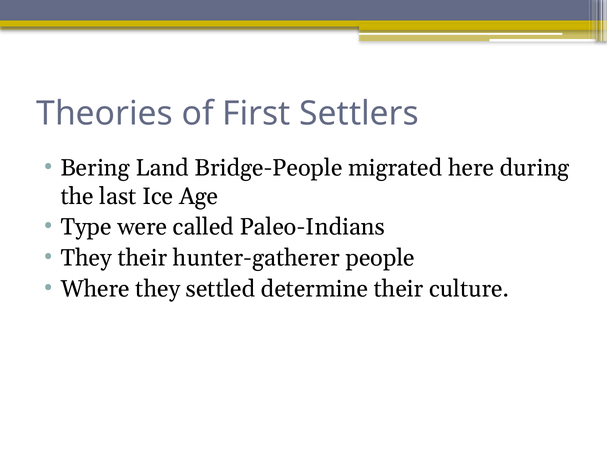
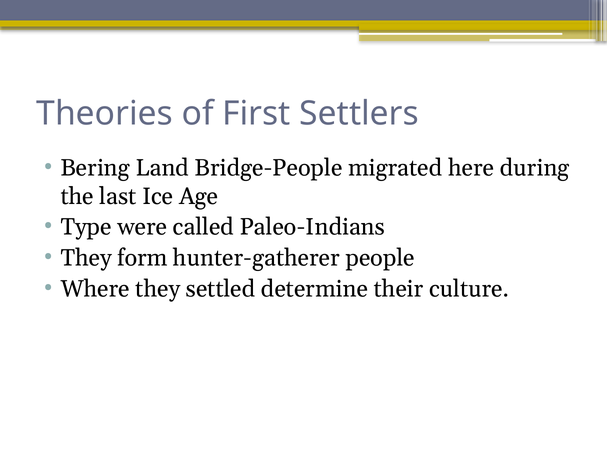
They their: their -> form
